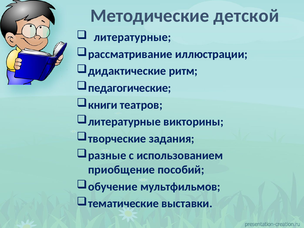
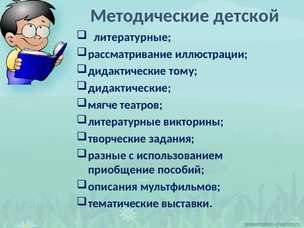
ритм: ритм -> тому
педагогические at (130, 88): педагогические -> дидактические
книги: книги -> мягче
обучение: обучение -> описания
